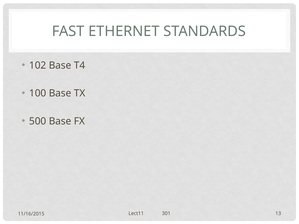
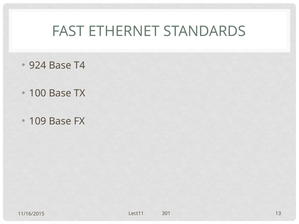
102: 102 -> 924
500: 500 -> 109
